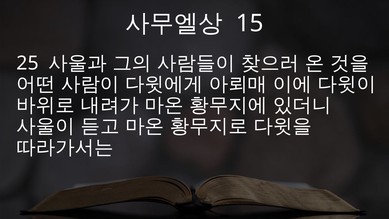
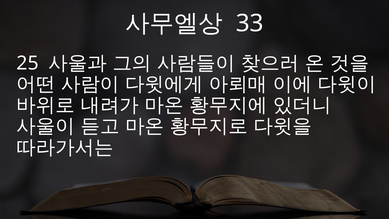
15: 15 -> 33
